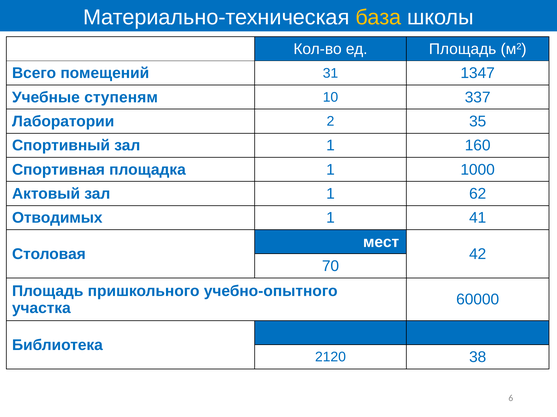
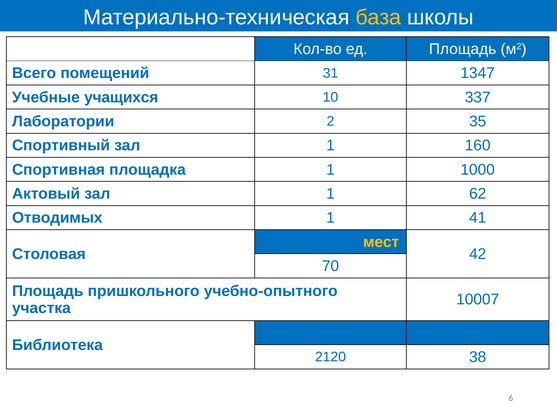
ступеням: ступеням -> учащихся
мест colour: white -> yellow
60000: 60000 -> 10007
